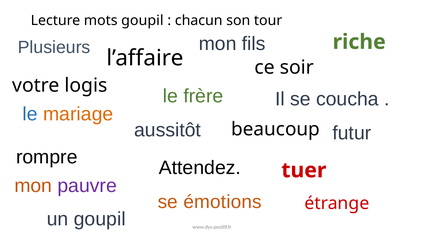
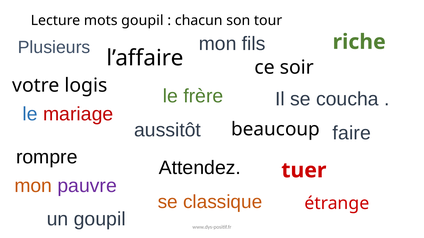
mariage colour: orange -> red
futur: futur -> faire
émotions: émotions -> classique
